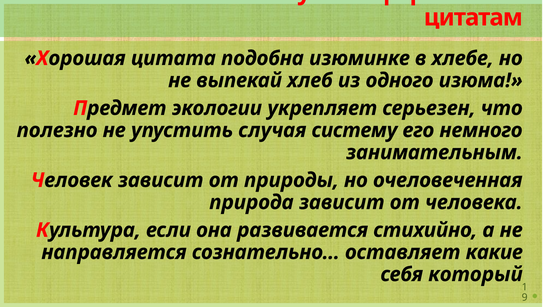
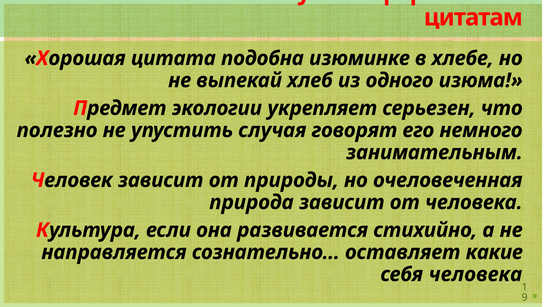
систему: систему -> говорят
себя который: который -> человека
